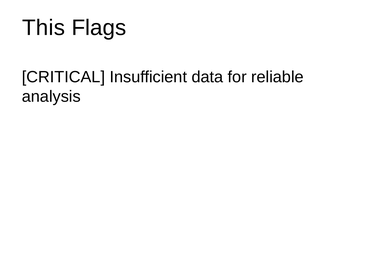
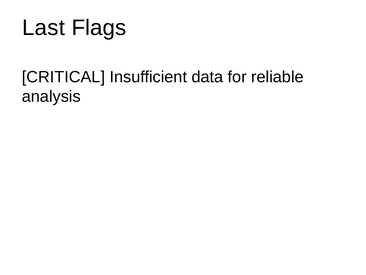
This: This -> Last
